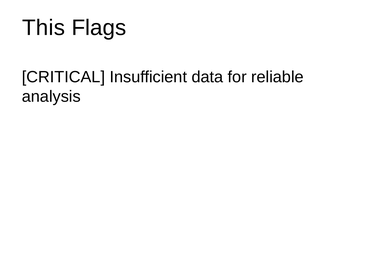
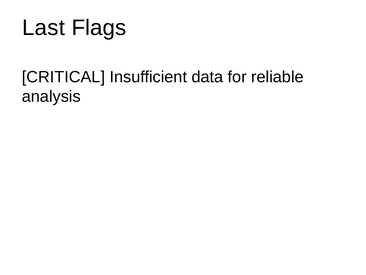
This: This -> Last
